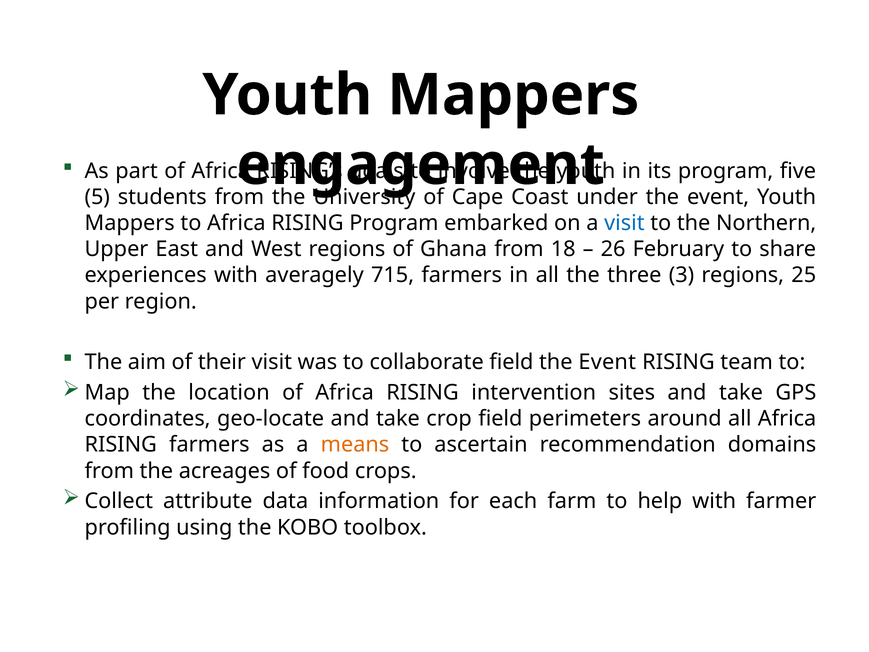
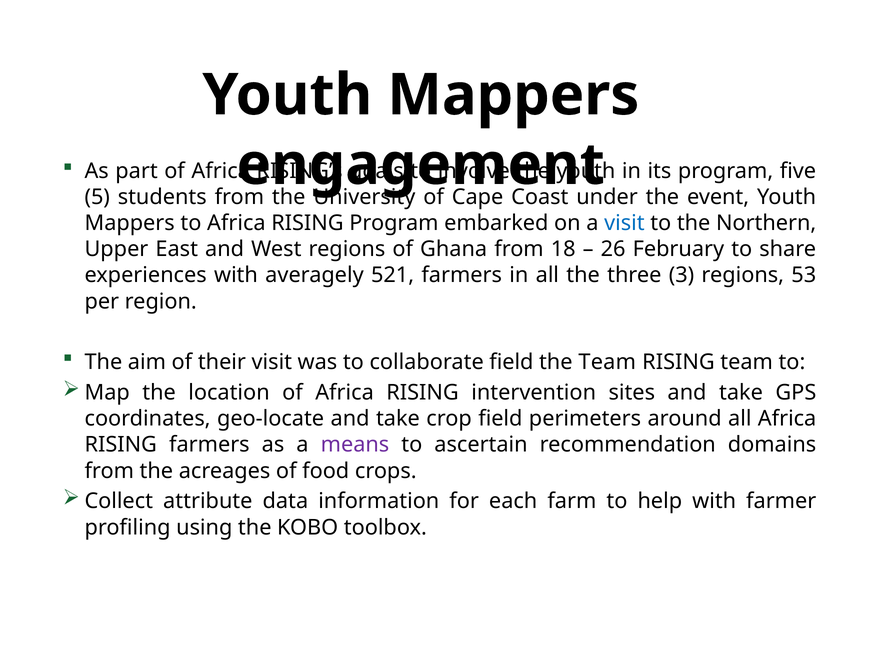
715: 715 -> 521
25: 25 -> 53
Event at (607, 362): Event -> Team
means colour: orange -> purple
